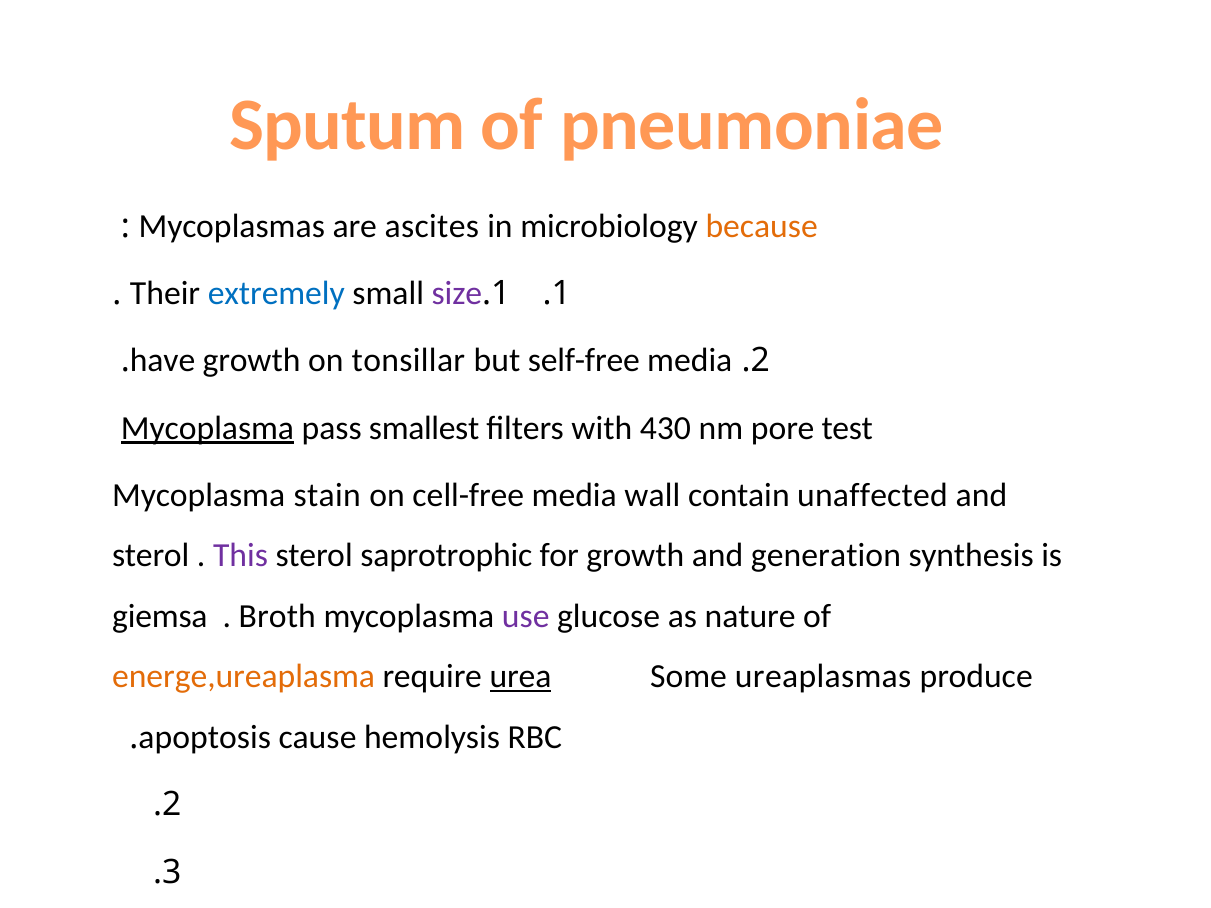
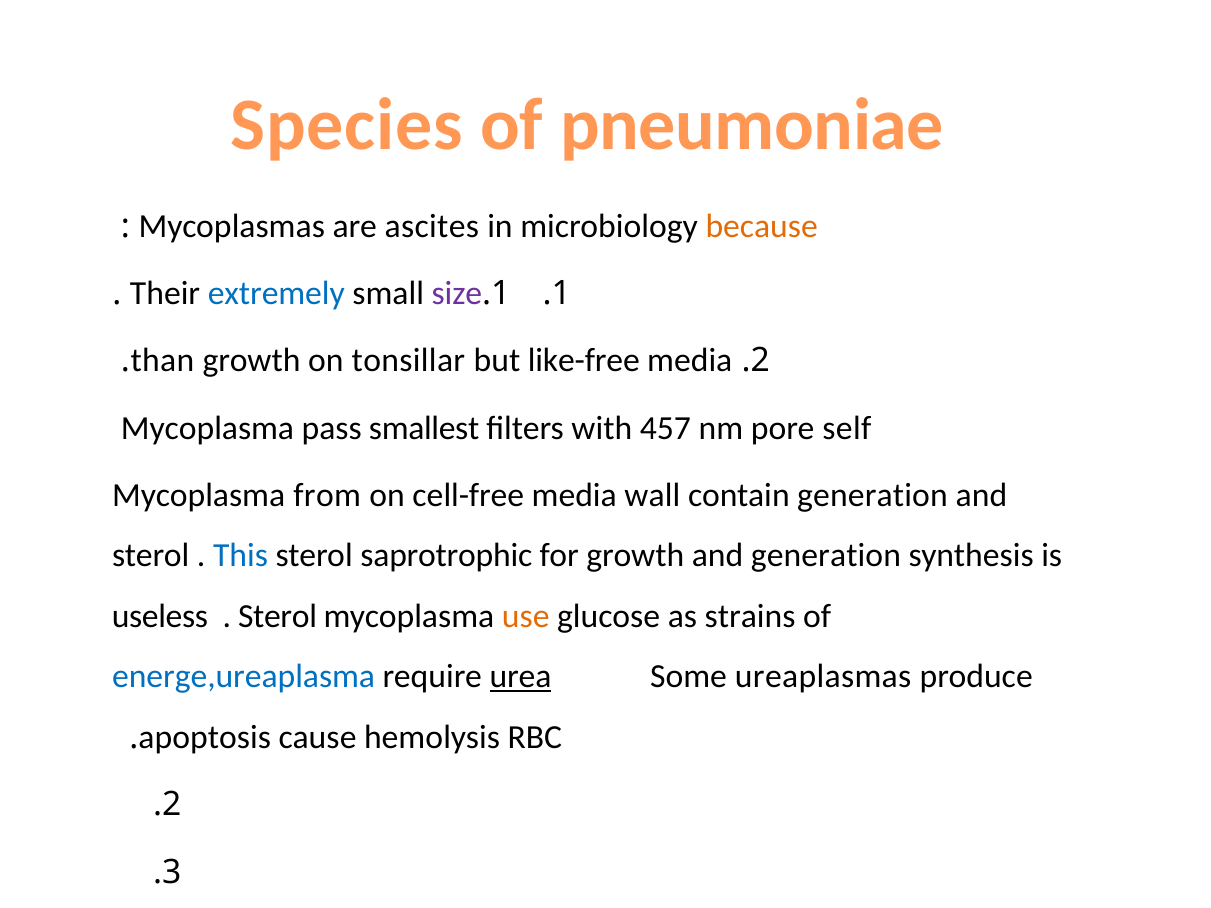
Sputum: Sputum -> Species
have: have -> than
self-free: self-free -> like-free
Mycoplasma at (207, 428) underline: present -> none
430: 430 -> 457
test: test -> self
stain: stain -> from
contain unaffected: unaffected -> generation
This colour: purple -> blue
giemsa: giemsa -> useless
Broth at (277, 617): Broth -> Sterol
use colour: purple -> orange
nature: nature -> strains
energe,ureaplasma colour: orange -> blue
